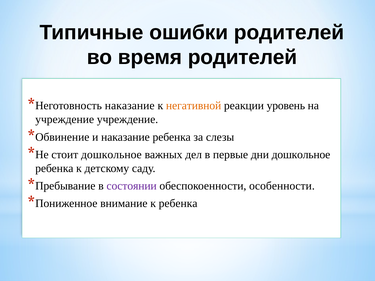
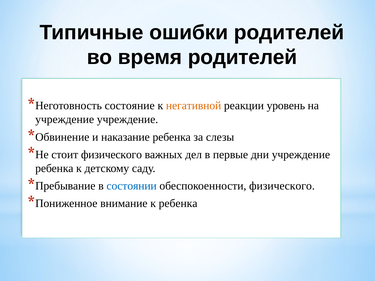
наказание at (130, 106): наказание -> состояние
стоит дошкольное: дошкольное -> физического
дни дошкольное: дошкольное -> учреждение
состоянии colour: purple -> blue
обеспокоенности особенности: особенности -> физического
